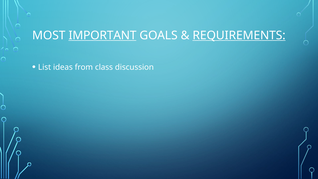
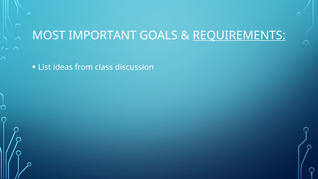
IMPORTANT underline: present -> none
